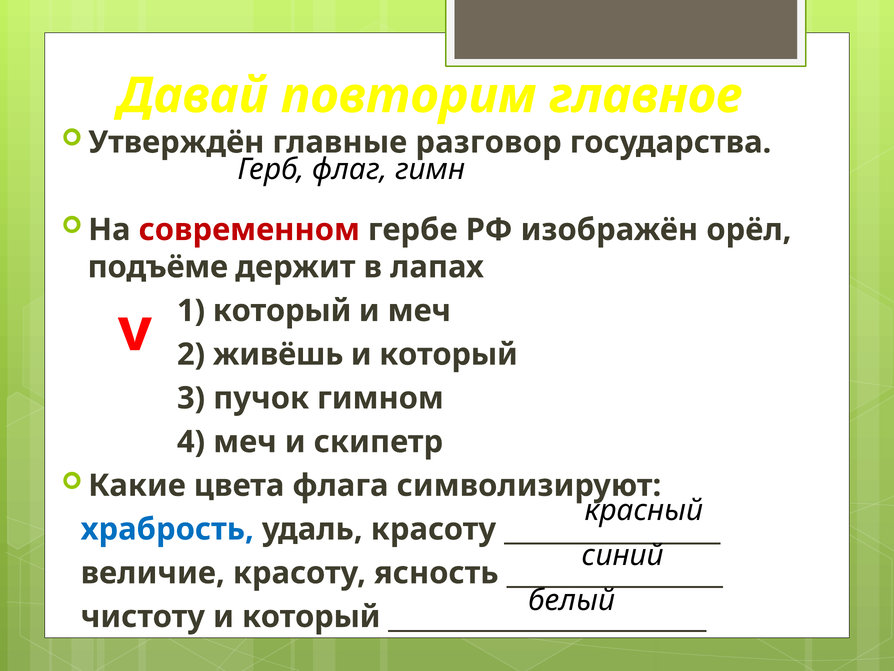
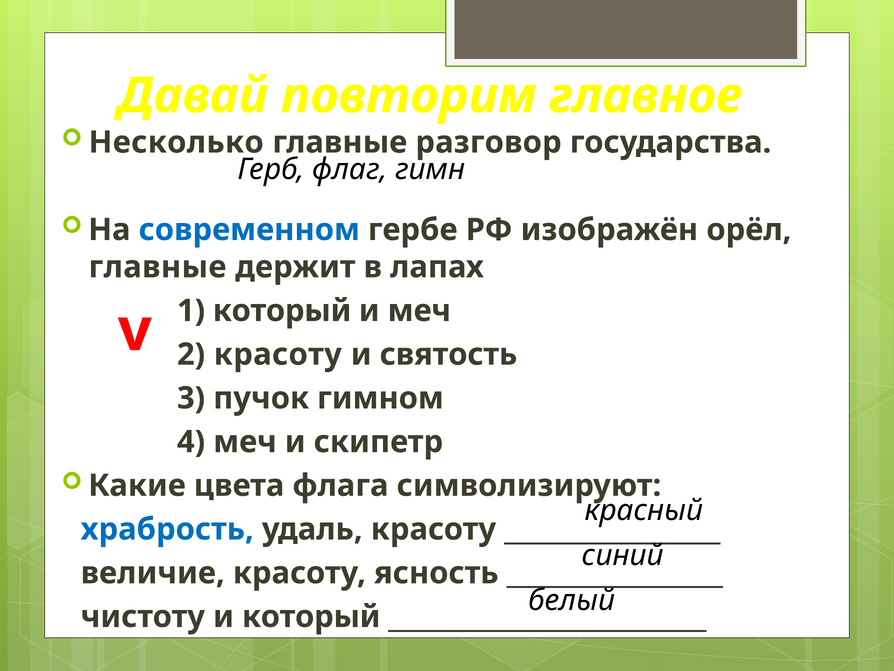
Утверждён: Утверждён -> Несколько
современном colour: red -> blue
подъёме at (158, 267): подъёме -> главные
2 живёшь: живёшь -> красоту
который at (449, 354): который -> святость
